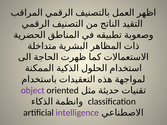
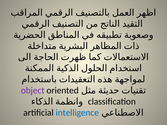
intelligence colour: purple -> blue
